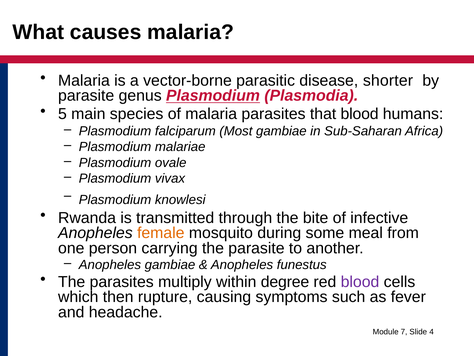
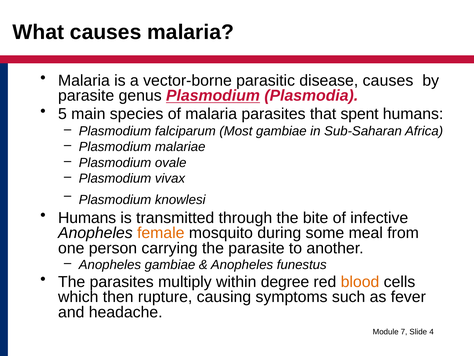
disease shorter: shorter -> causes
that blood: blood -> spent
Rwanda at (87, 218): Rwanda -> Humans
blood at (360, 282) colour: purple -> orange
